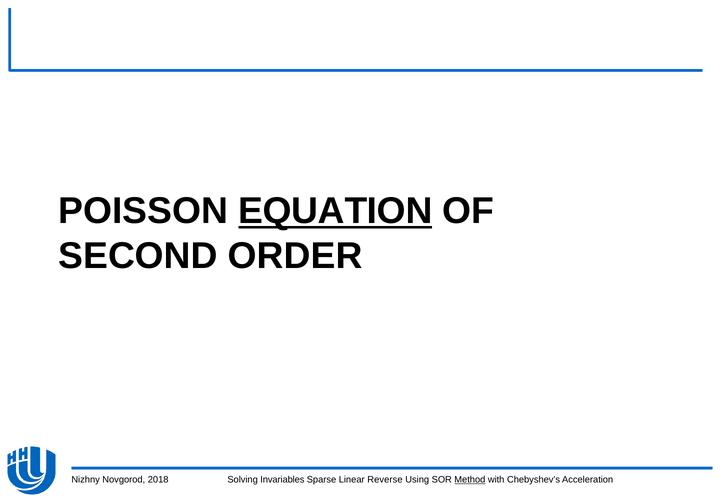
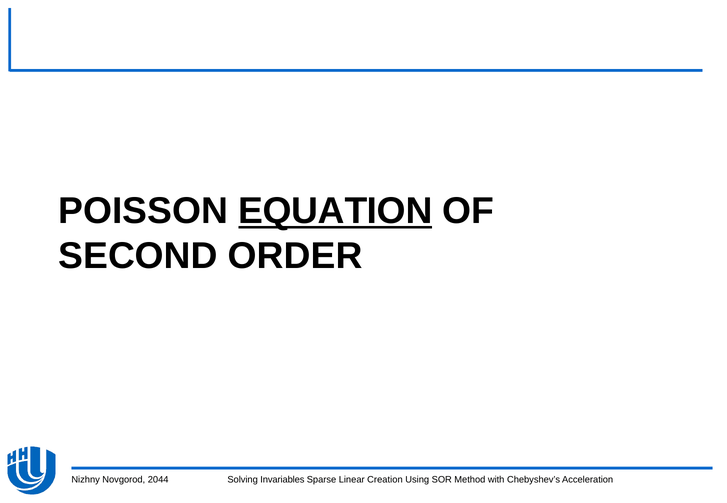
2018: 2018 -> 2044
Reverse: Reverse -> Creation
Method underline: present -> none
